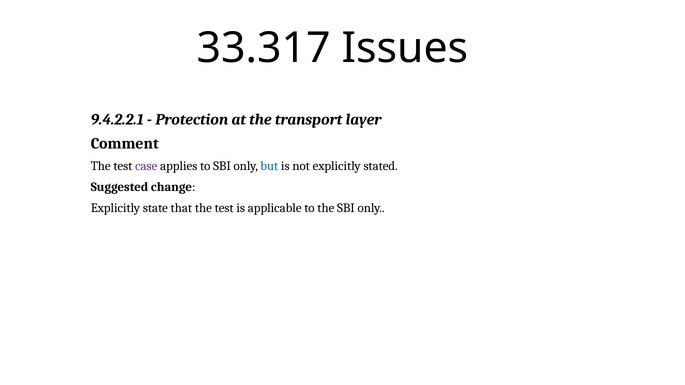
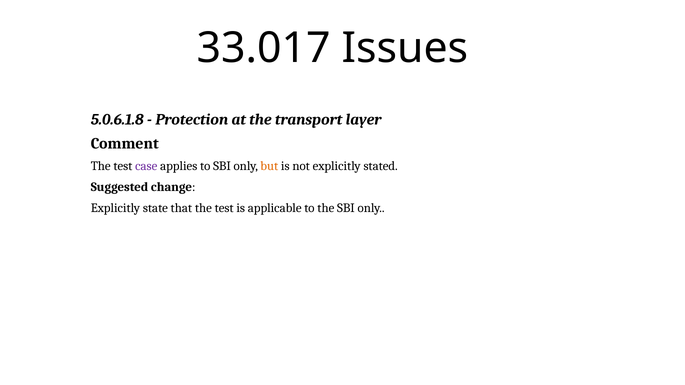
33.317: 33.317 -> 33.017
9.4.2.2.1: 9.4.2.2.1 -> 5.0.6.1.8
but colour: blue -> orange
